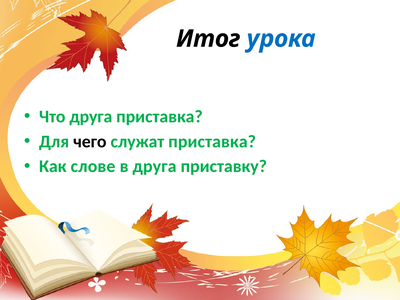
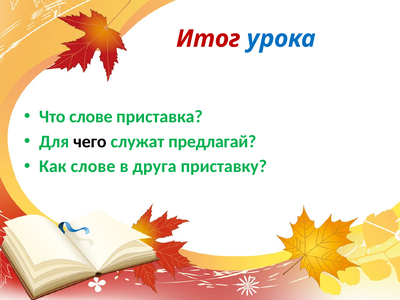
Итог colour: black -> red
Что друга: друга -> слове
служат приставка: приставка -> предлагай
